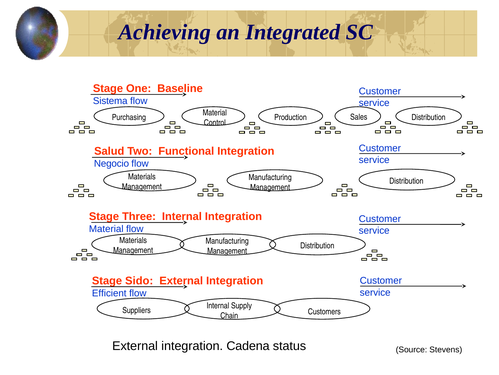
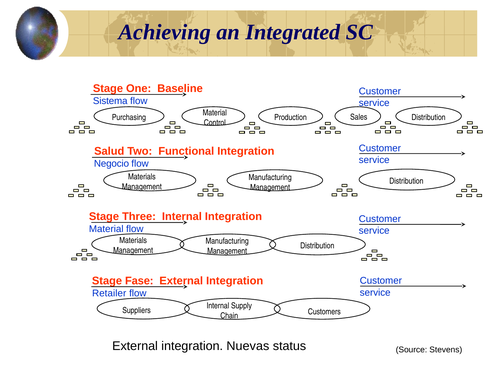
Sido: Sido -> Fase
Efficient: Efficient -> Retailer
Cadena: Cadena -> Nuevas
